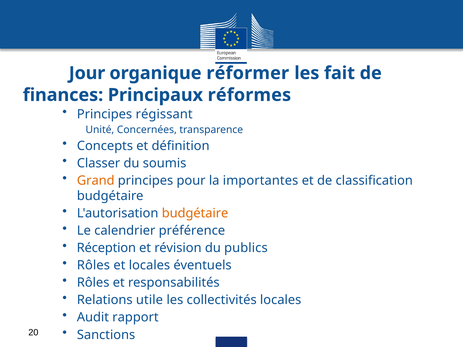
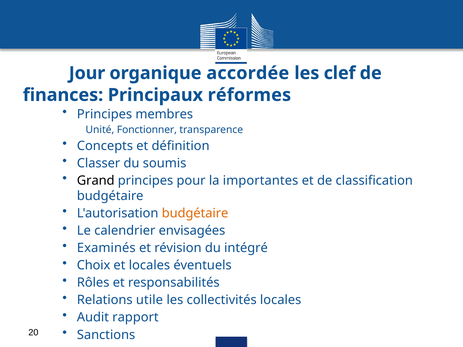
réformer: réformer -> accordée
fait: fait -> clef
régissant: régissant -> membres
Concernées: Concernées -> Fonctionner
Grand colour: orange -> black
préférence: préférence -> envisagées
Réception: Réception -> Examinés
publics: publics -> intégré
Rôles at (93, 266): Rôles -> Choix
